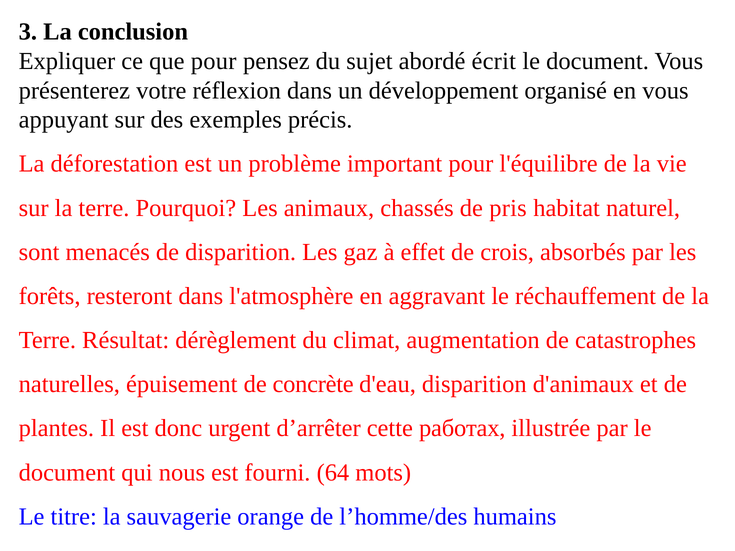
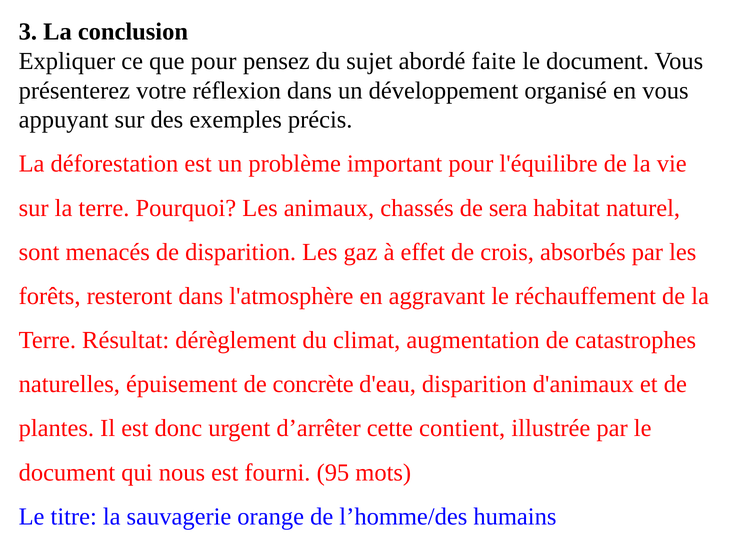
écrit: écrit -> faite
pris: pris -> sera
работах: работах -> contient
64: 64 -> 95
